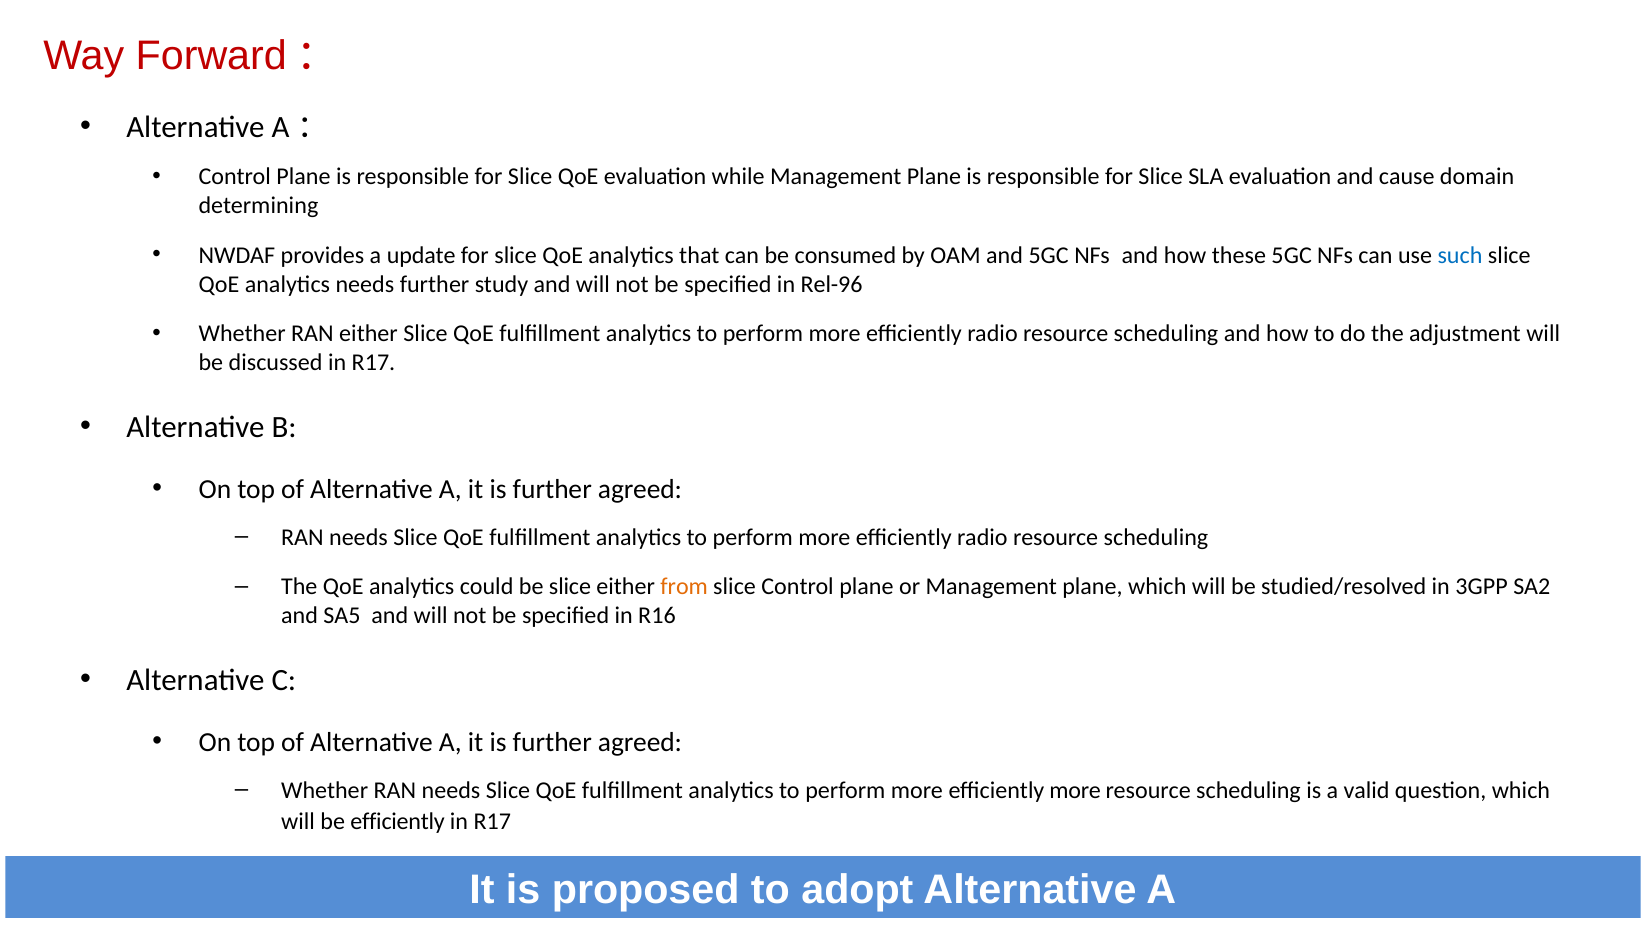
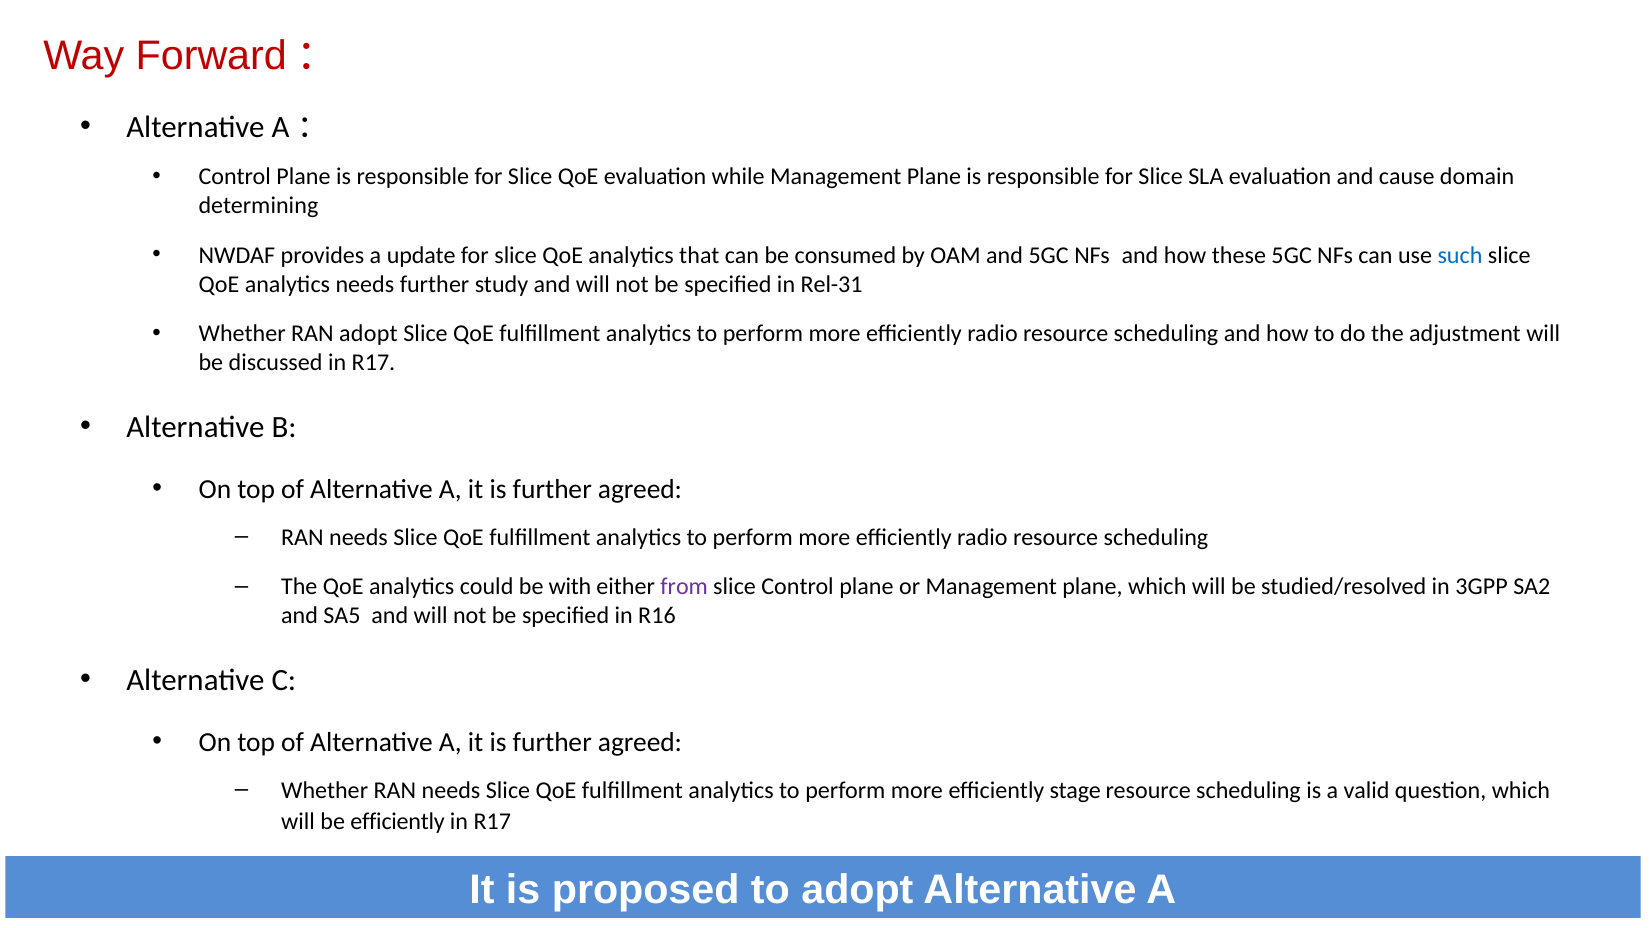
Rel-96: Rel-96 -> Rel-31
RAN either: either -> adopt
be slice: slice -> with
from colour: orange -> purple
efficiently more: more -> stage
